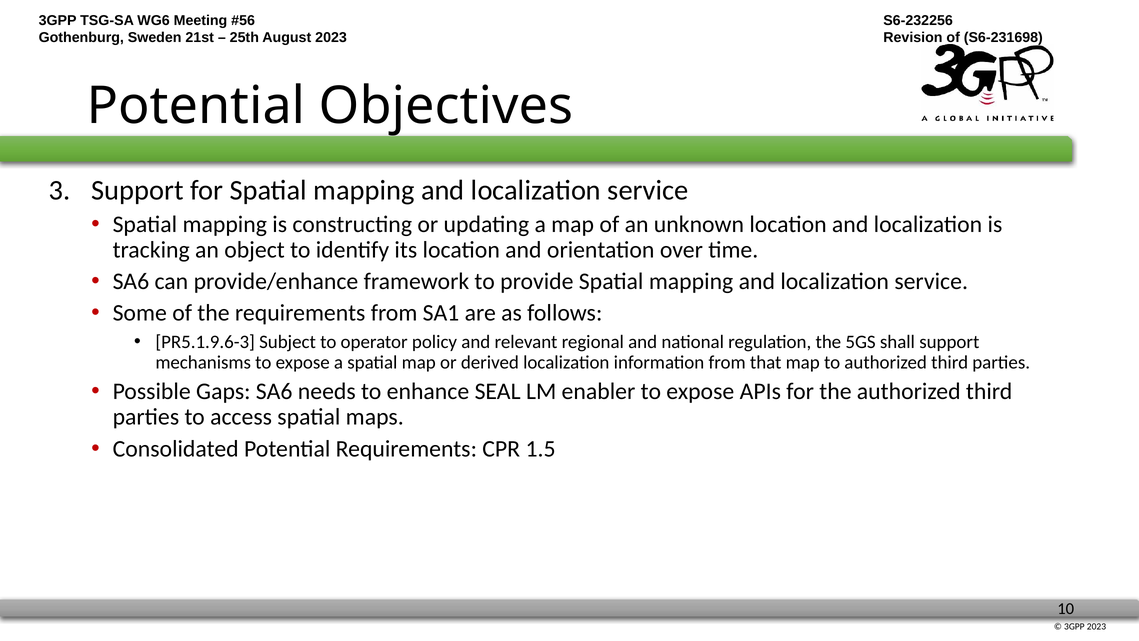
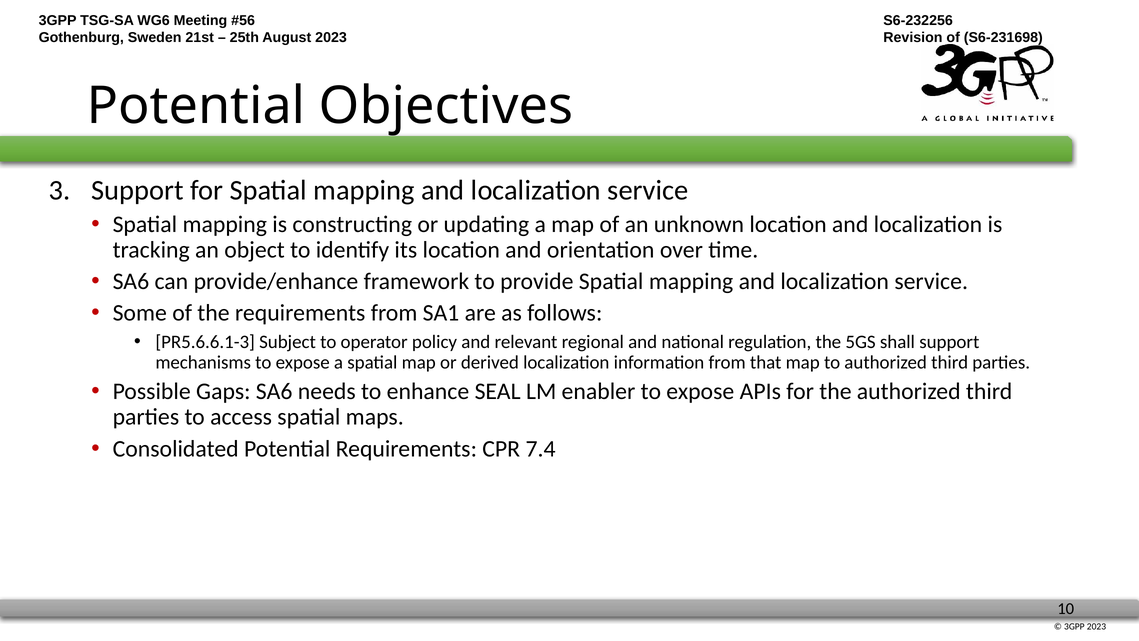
PR5.1.9.6-3: PR5.1.9.6-3 -> PR5.6.6.1-3
1.5: 1.5 -> 7.4
